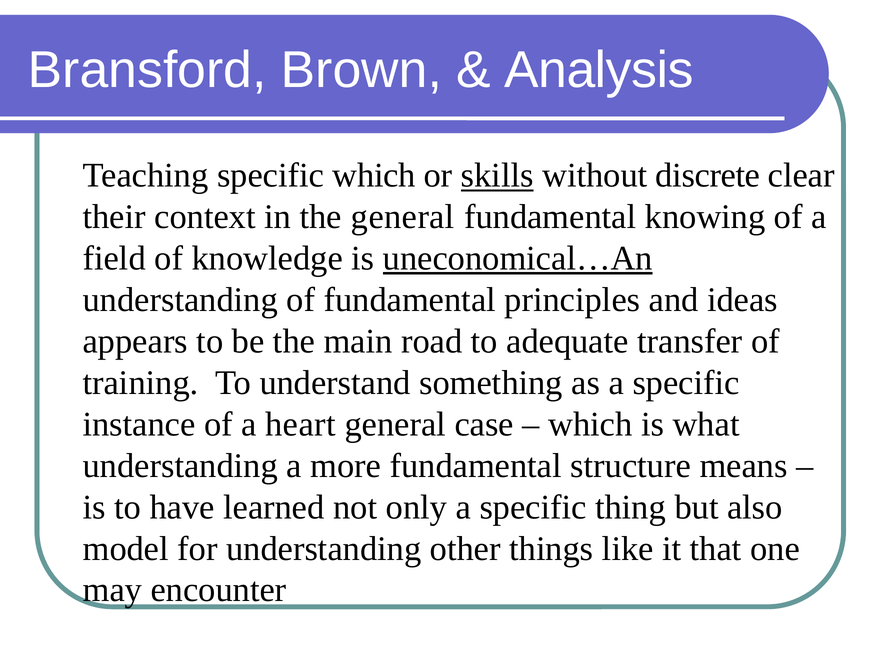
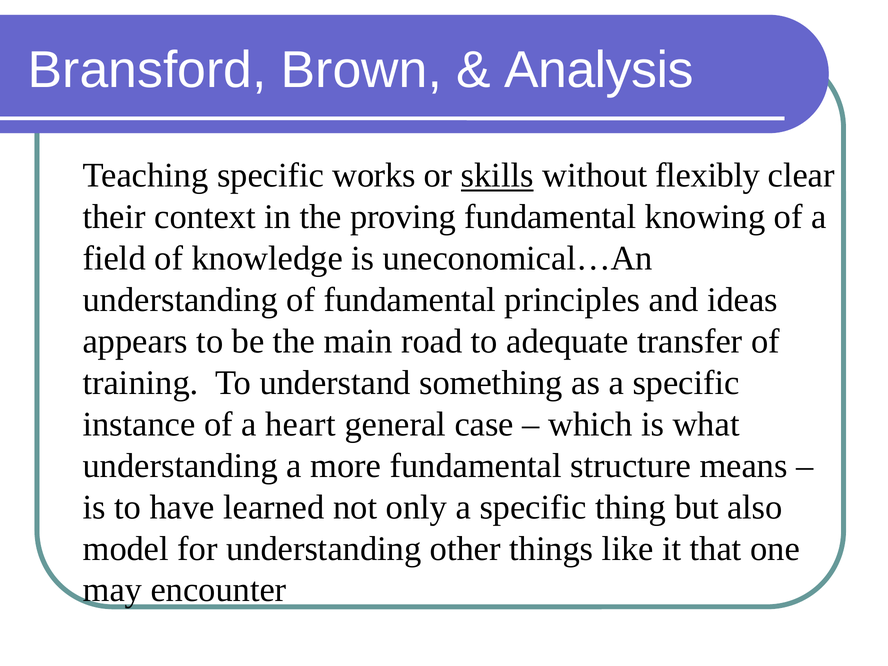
specific which: which -> works
discrete: discrete -> flexibly
the general: general -> proving
uneconomical…An underline: present -> none
